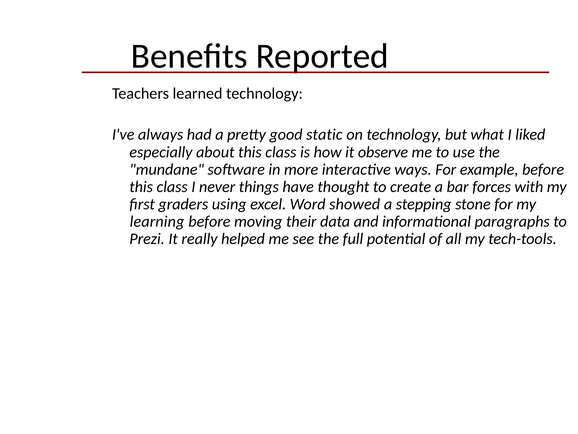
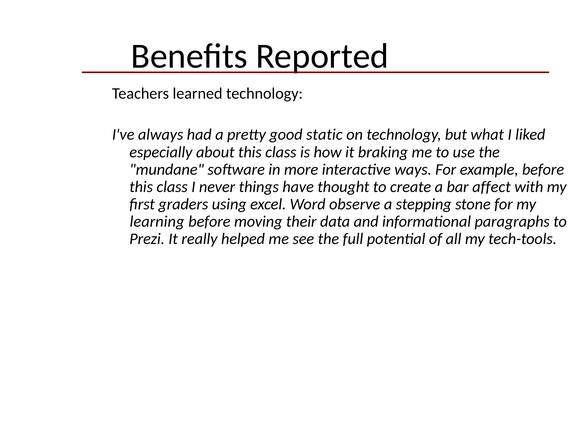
observe: observe -> braking
forces: forces -> affect
showed: showed -> observe
